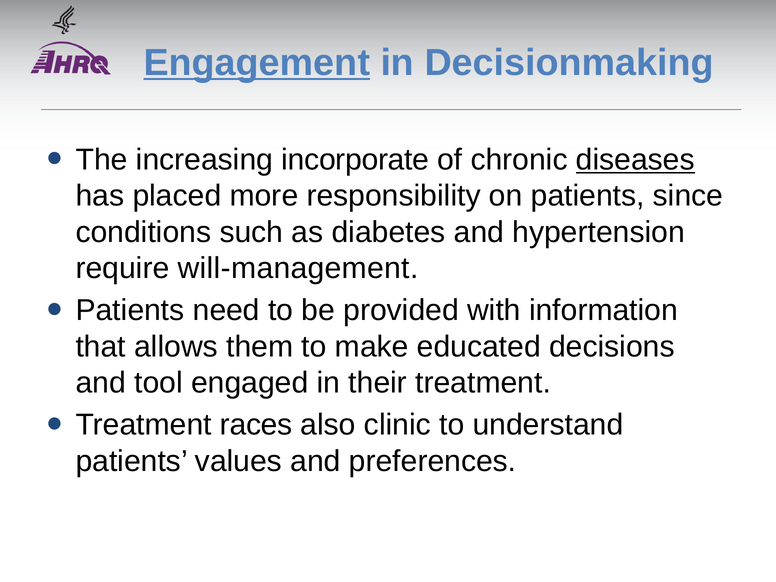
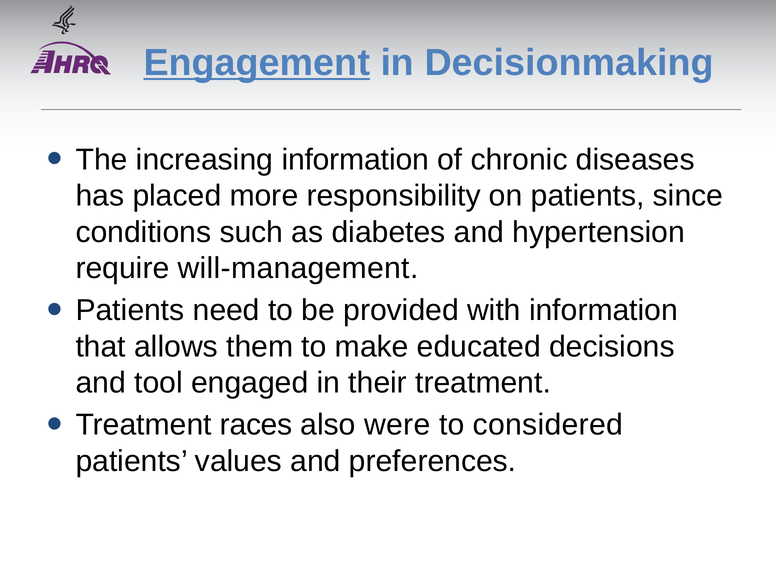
increasing incorporate: incorporate -> information
diseases underline: present -> none
clinic: clinic -> were
understand: understand -> considered
